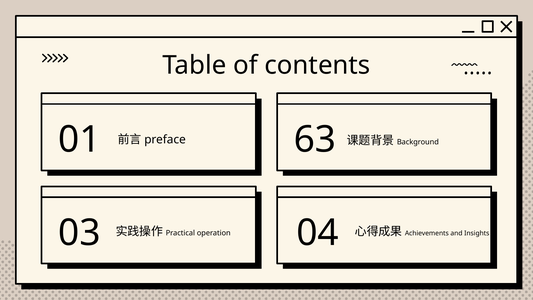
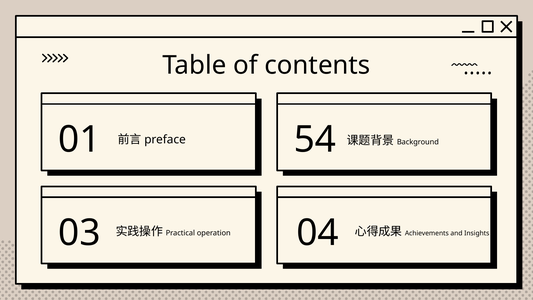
63: 63 -> 54
